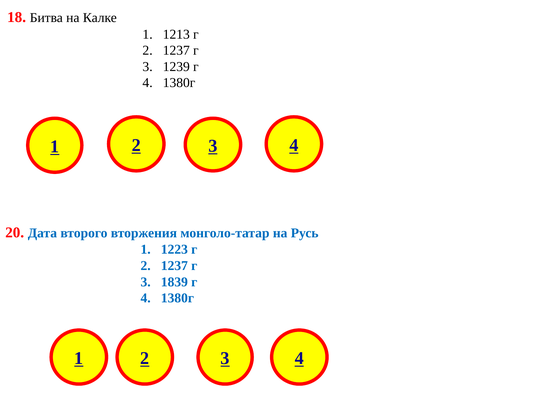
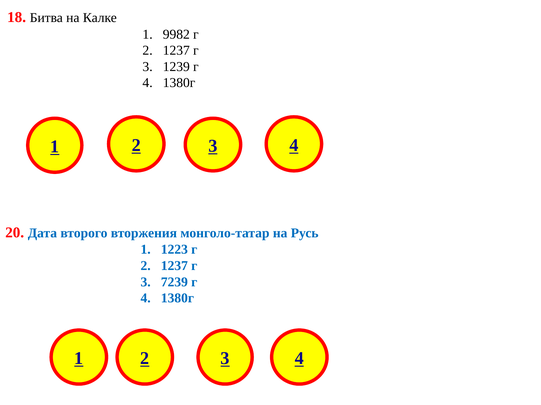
1213: 1213 -> 9982
1839: 1839 -> 7239
